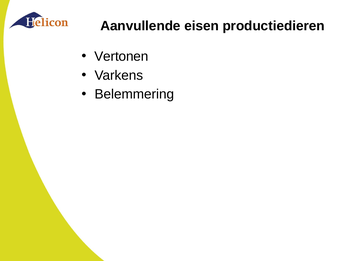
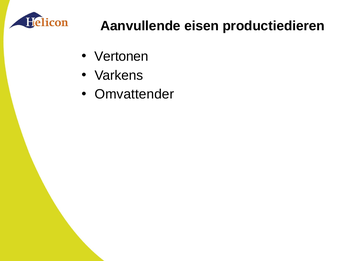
Belemmering: Belemmering -> Omvattender
